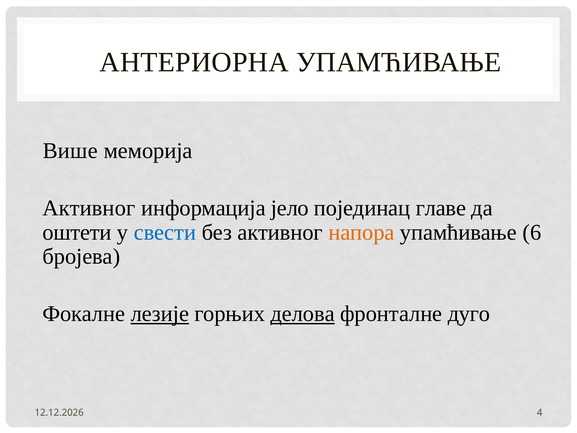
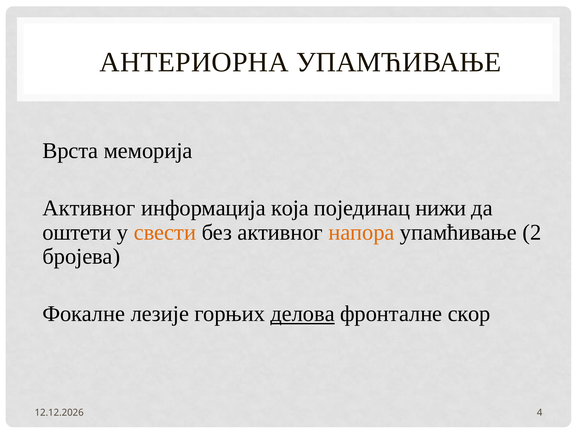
Више: Више -> Врста
јело: јело -> која
главе: главе -> нижи
свести colour: blue -> orange
6: 6 -> 2
лезије underline: present -> none
дуго: дуго -> скор
